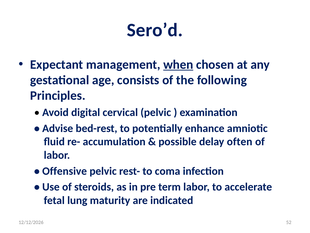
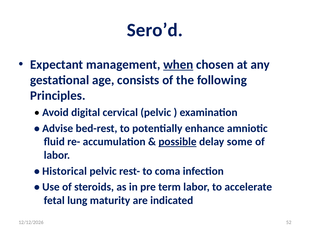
possible underline: none -> present
often: often -> some
Offensive: Offensive -> Historical
